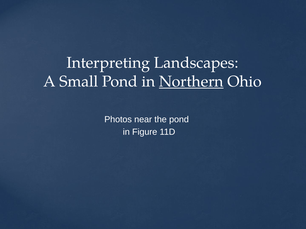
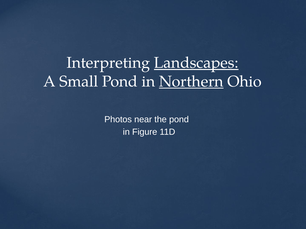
Landscapes underline: none -> present
